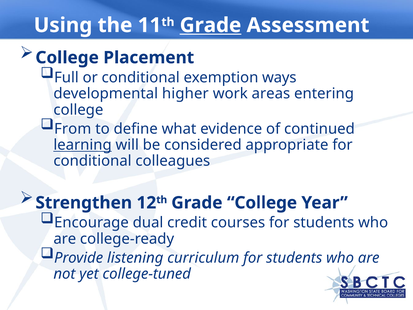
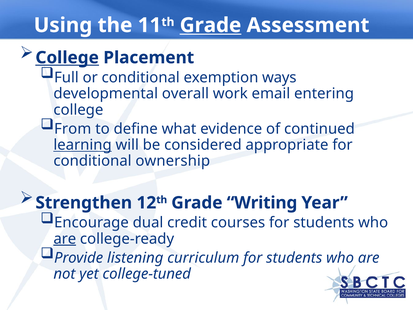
College at (67, 58) underline: none -> present
higher: higher -> overall
areas: areas -> email
colleagues: colleagues -> ownership
Grade College: College -> Writing
are at (65, 239) underline: none -> present
